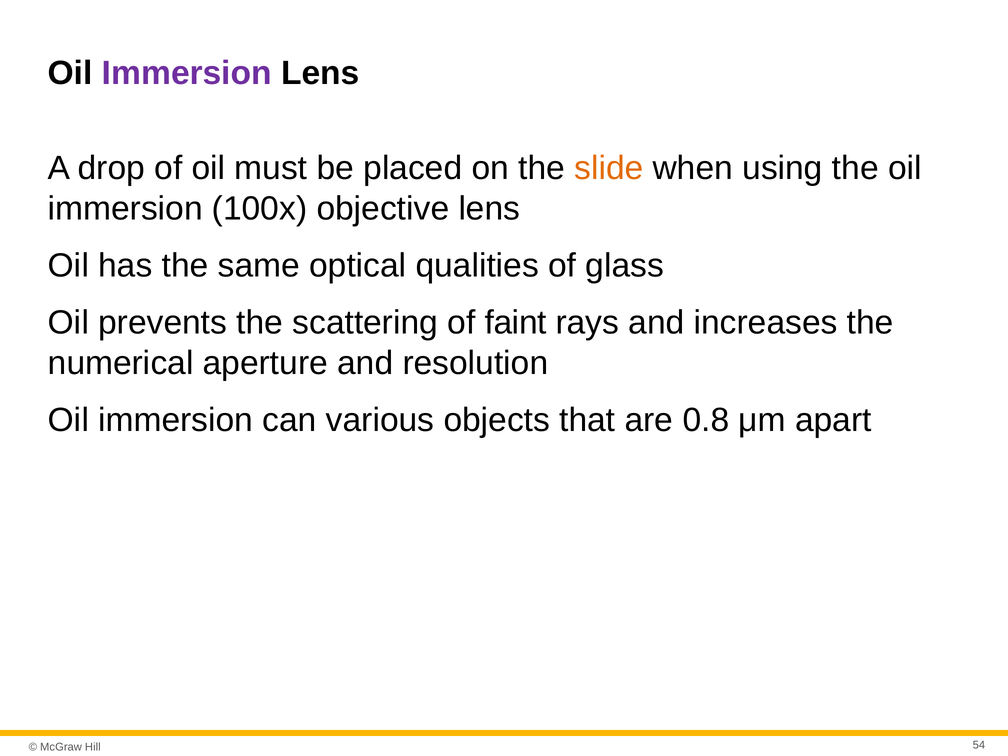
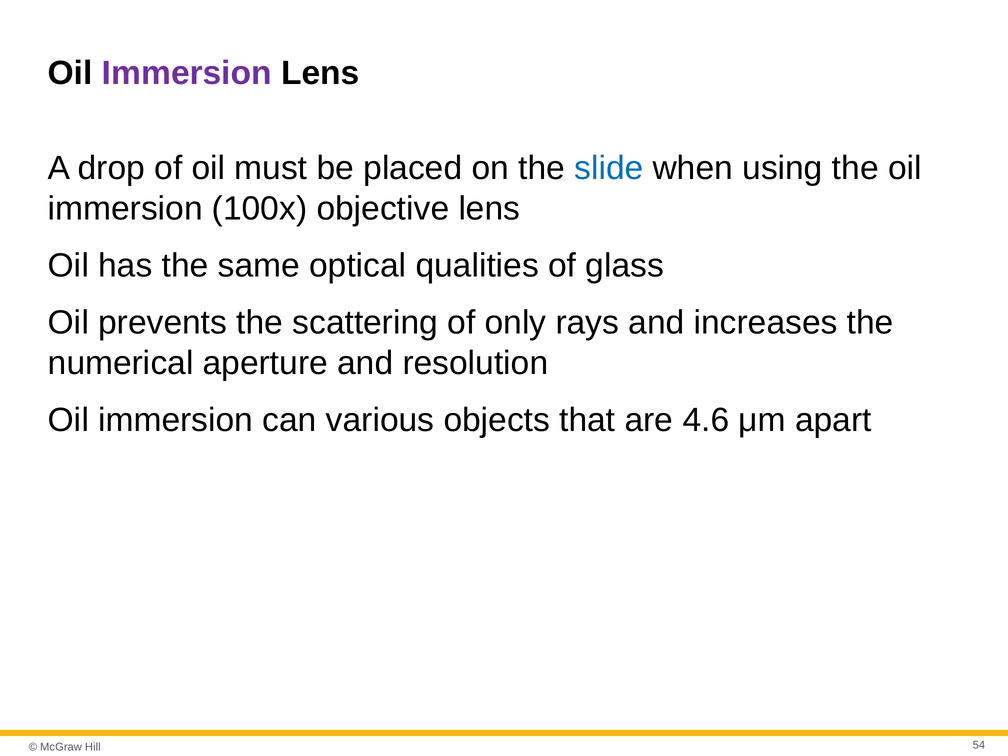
slide colour: orange -> blue
faint: faint -> only
0.8: 0.8 -> 4.6
